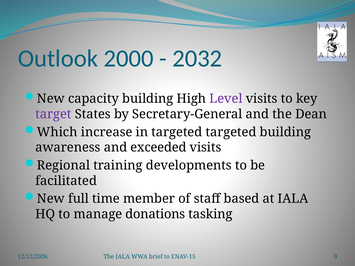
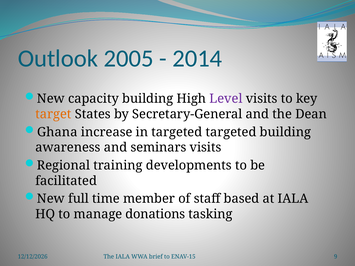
2000: 2000 -> 2005
2032: 2032 -> 2014
target colour: purple -> orange
Which: Which -> Ghana
exceeded: exceeded -> seminars
